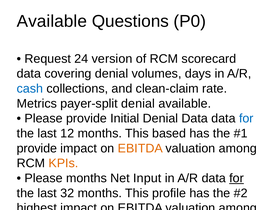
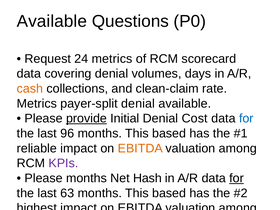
24 version: version -> metrics
cash at (30, 89) colour: blue -> orange
provide at (86, 118) underline: none -> present
Denial Data: Data -> Cost
12: 12 -> 96
provide at (37, 148): provide -> reliable
KPIs at (63, 163) colour: orange -> purple
Input: Input -> Hash
32: 32 -> 63
profile at (169, 193): profile -> based
